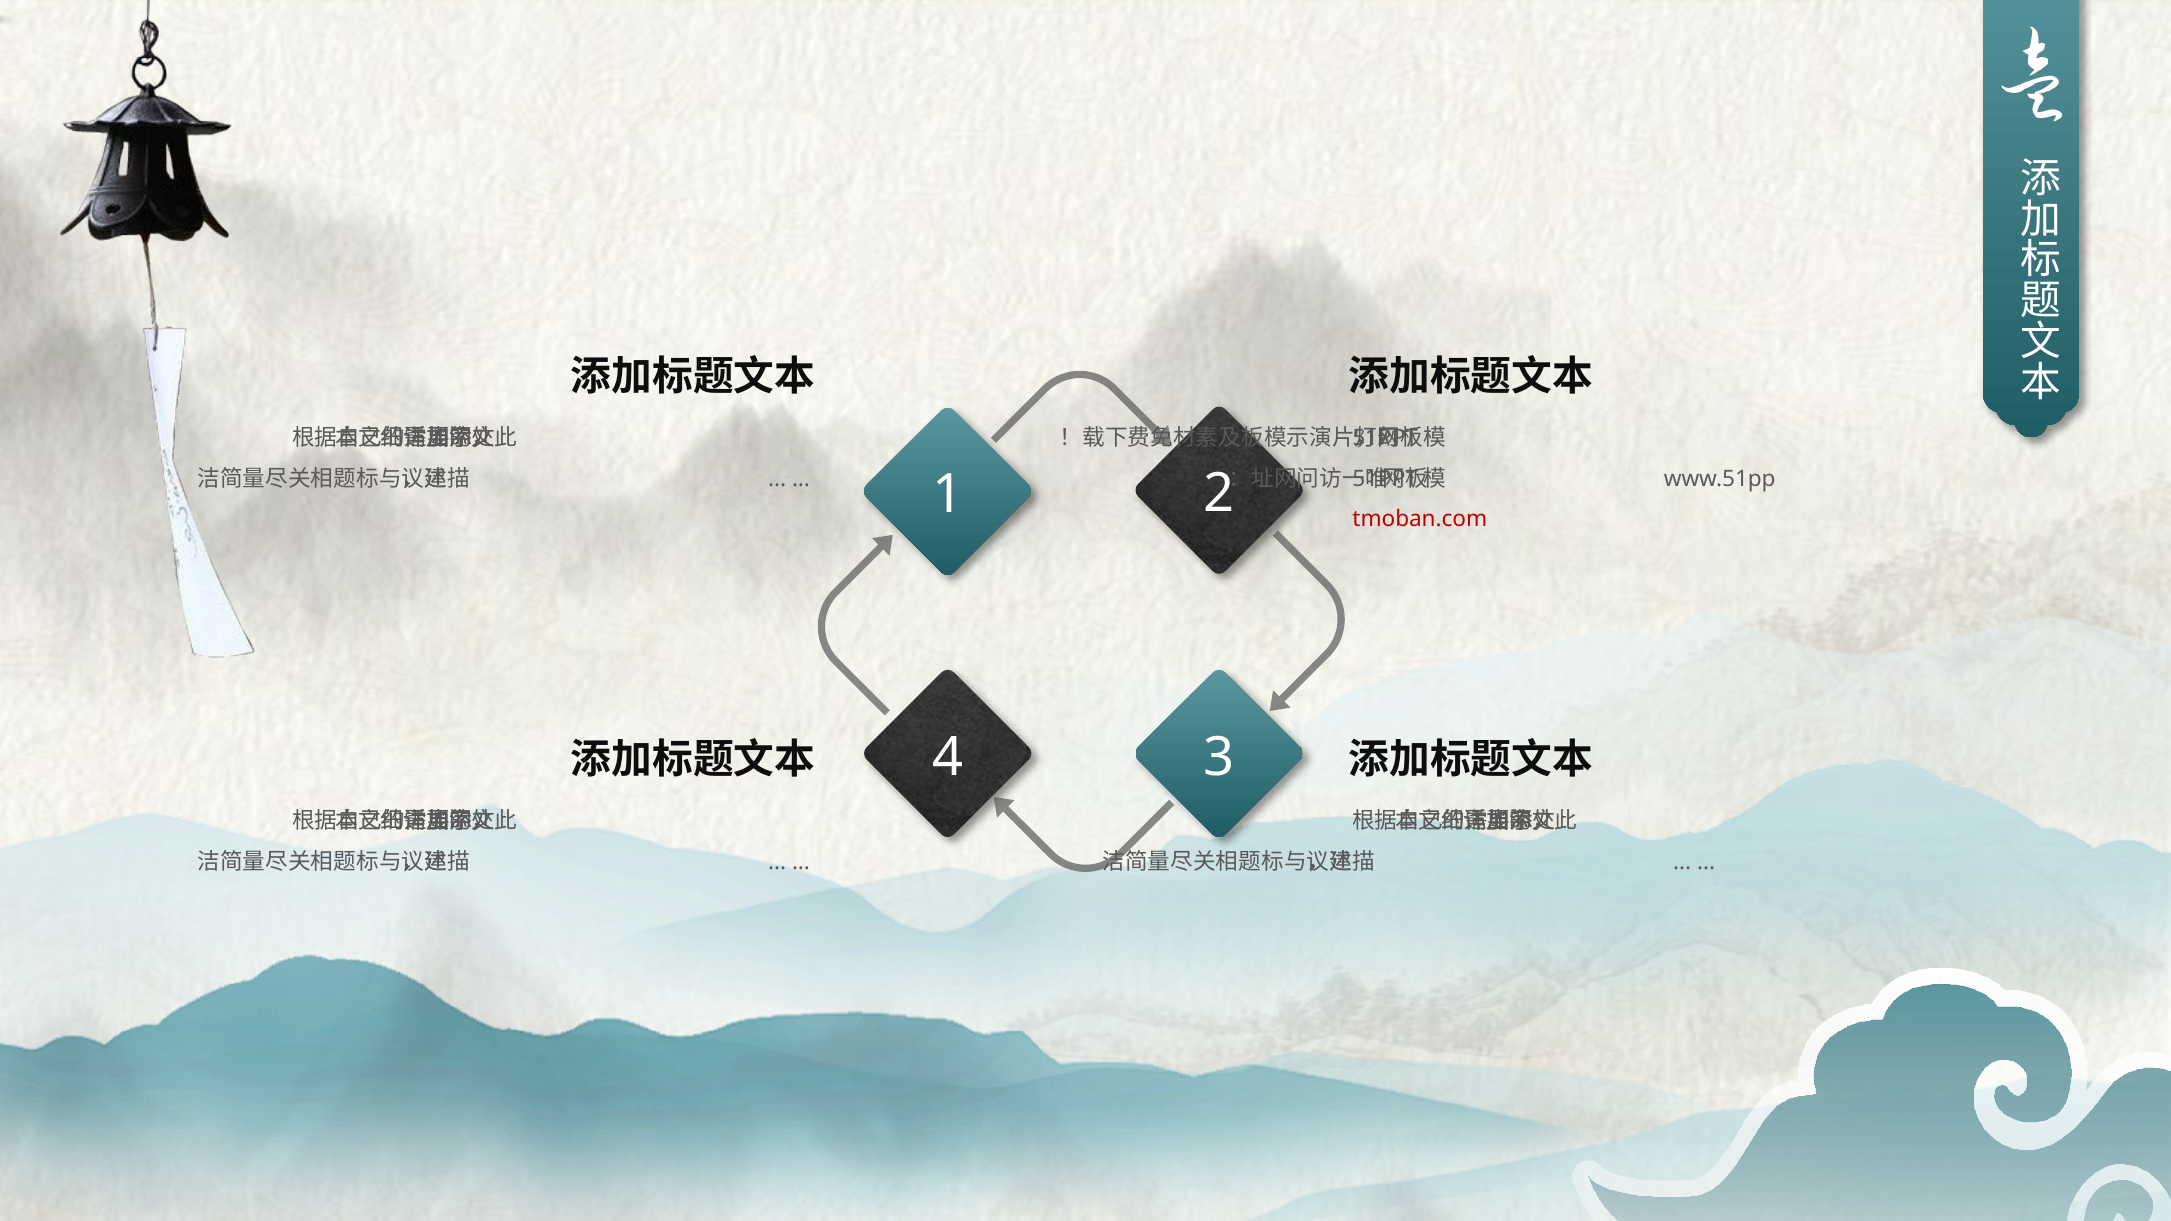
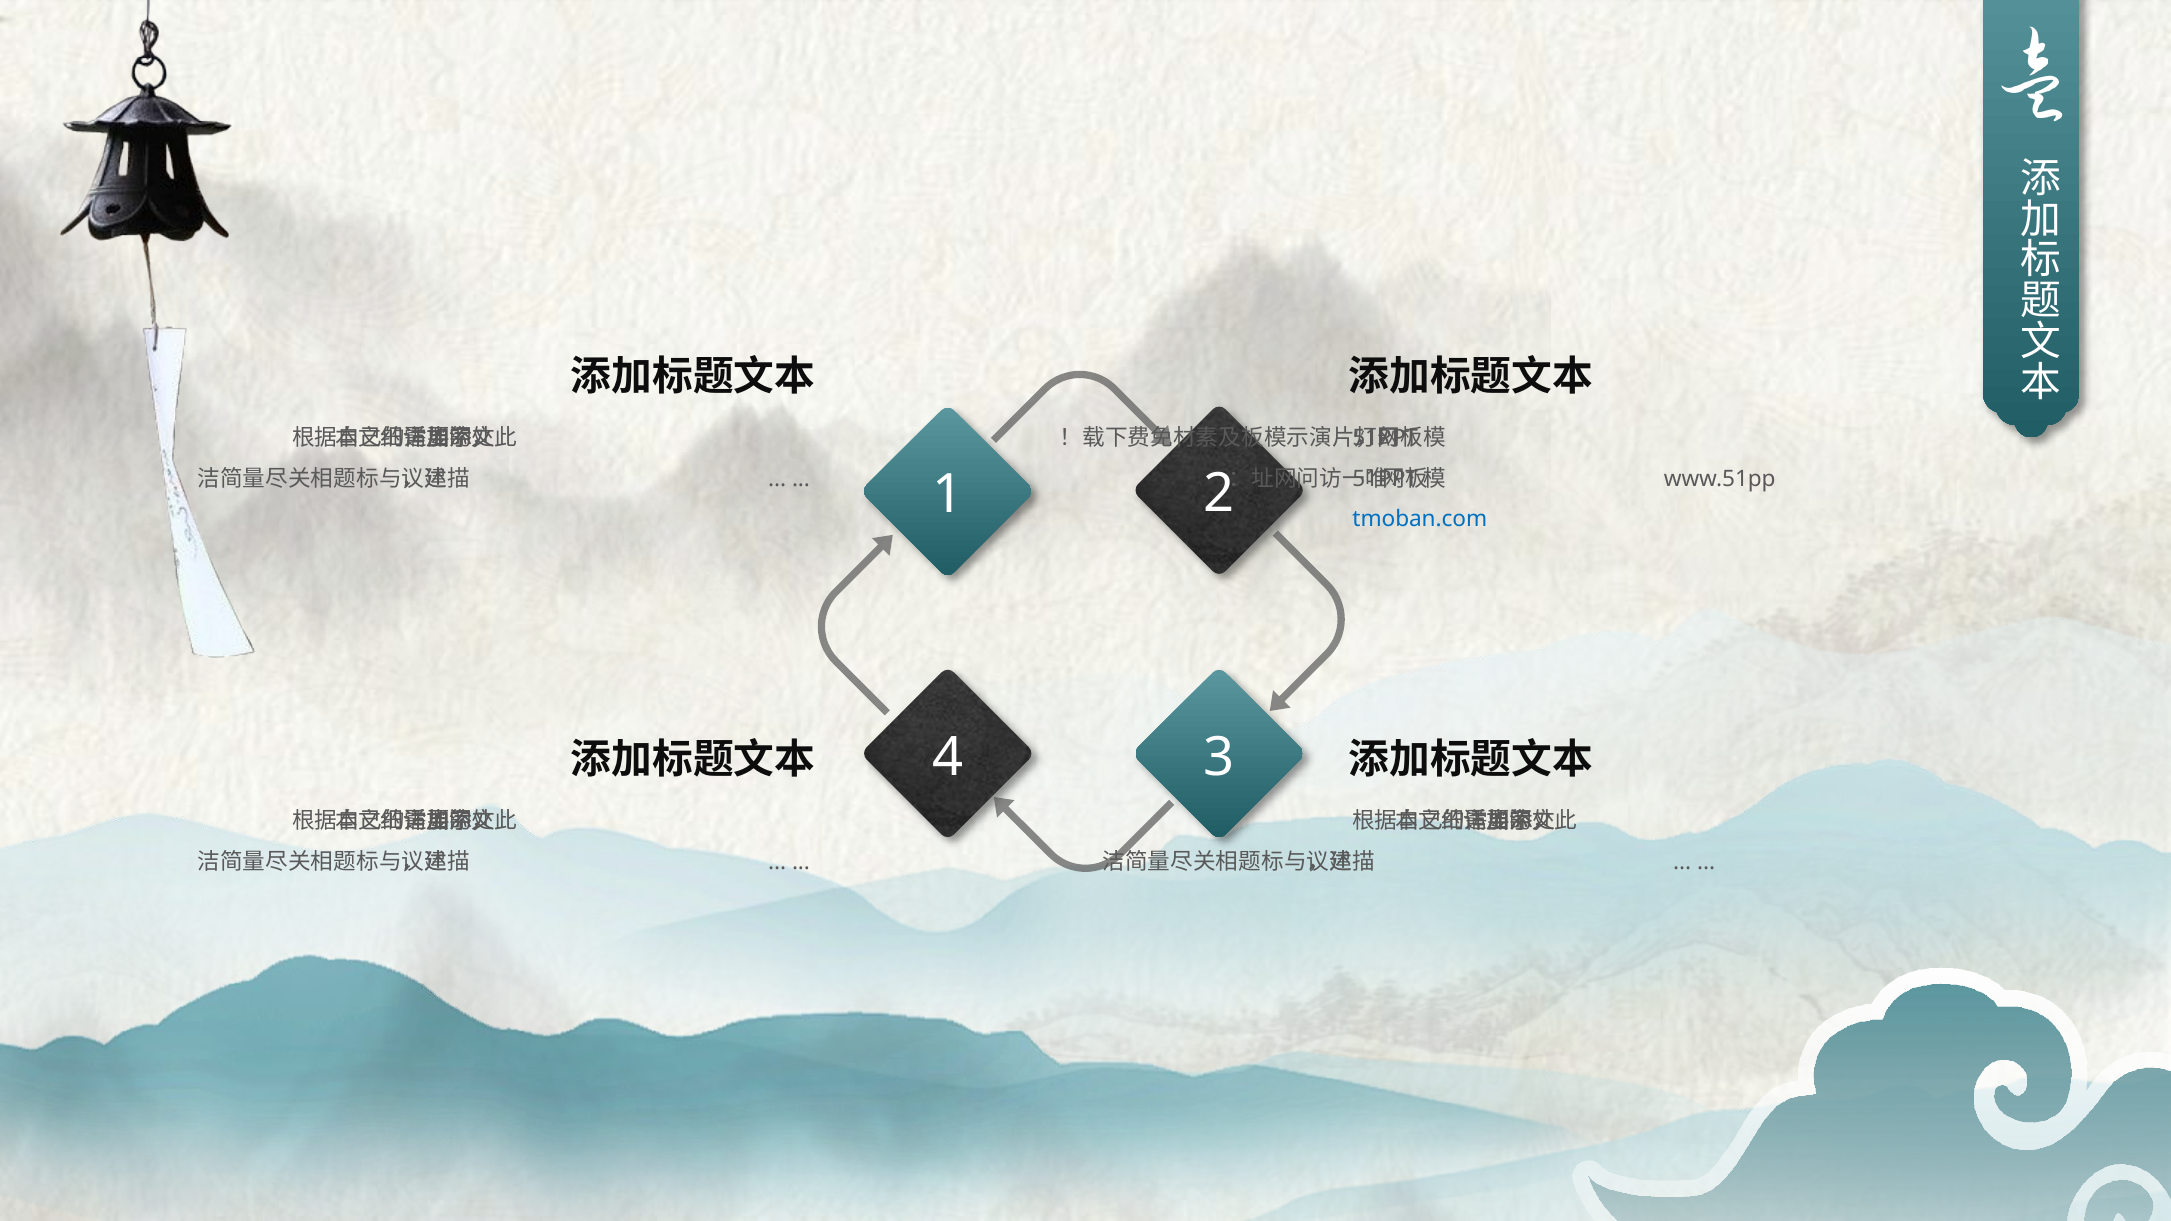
tmoban.com colour: red -> blue
